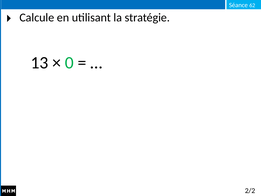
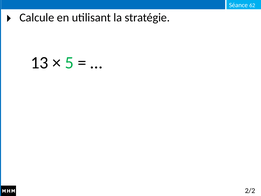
0: 0 -> 5
